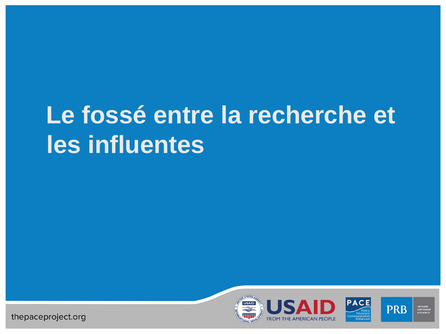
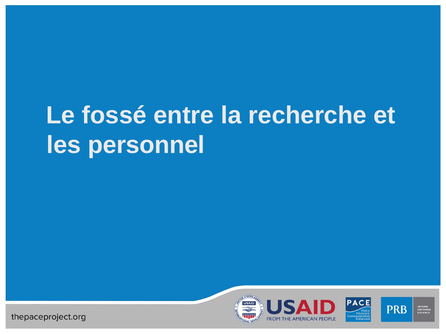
influentes: influentes -> personnel
